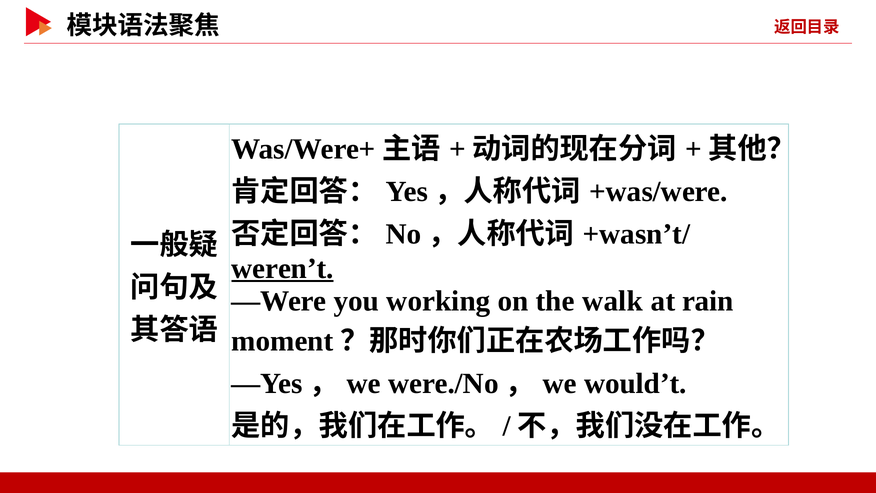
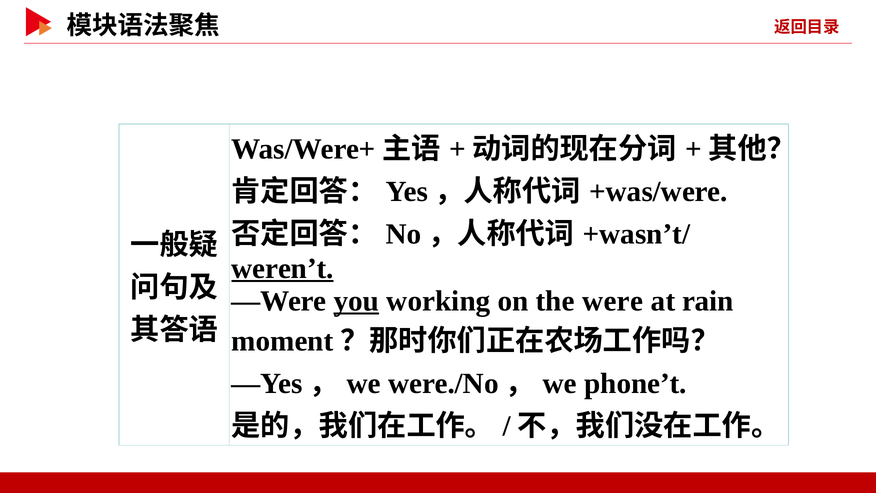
you underline: none -> present
walk: walk -> were
would’t: would’t -> phone’t
